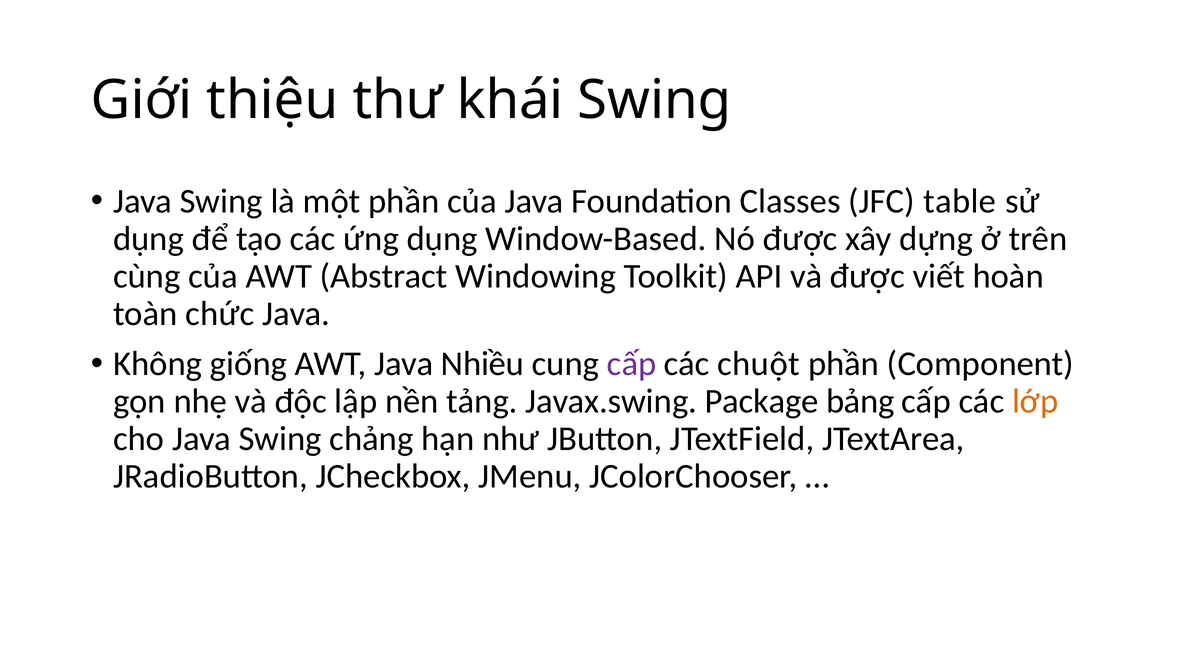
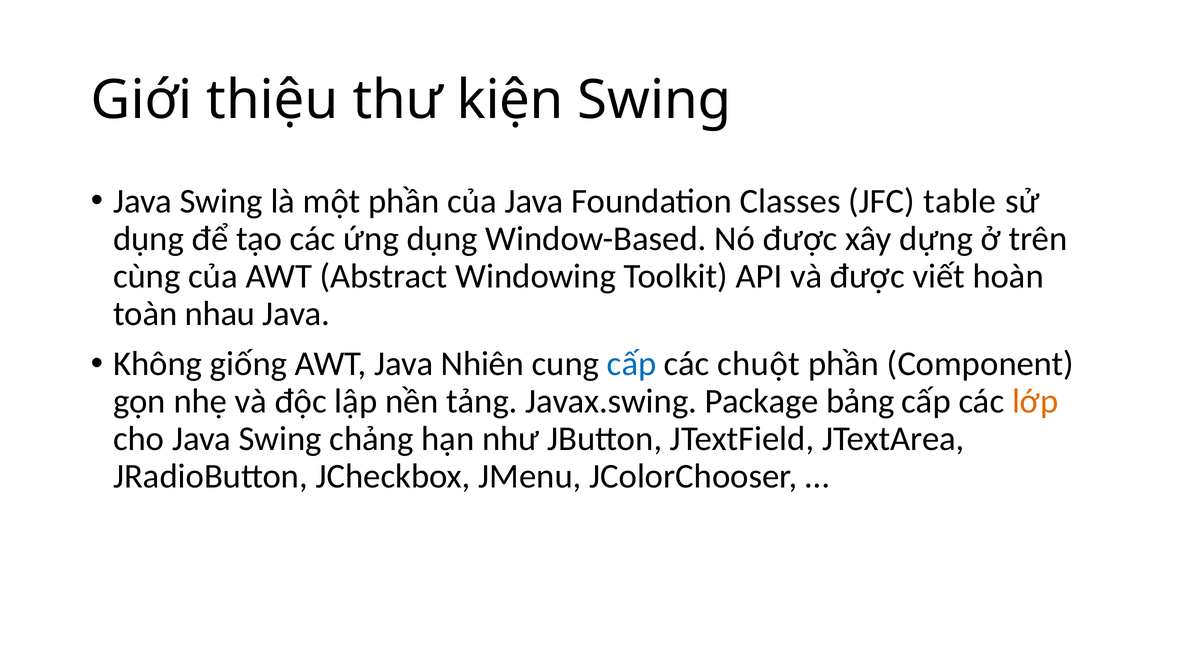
khái: khái -> kiện
chức: chức -> nhau
Nhiều: Nhiều -> Nhiên
cấp at (632, 364) colour: purple -> blue
